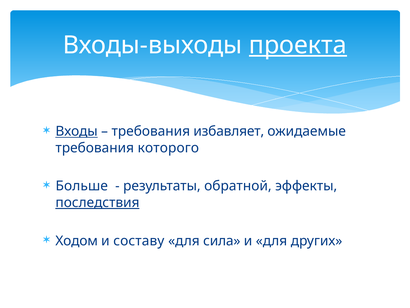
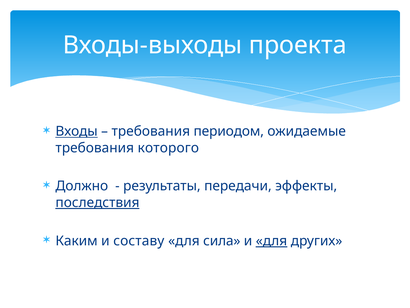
проекта underline: present -> none
избавляет: избавляет -> периодом
Больше: Больше -> Должно
обратной: обратной -> передачи
Ходом: Ходом -> Каким
для at (272, 240) underline: none -> present
